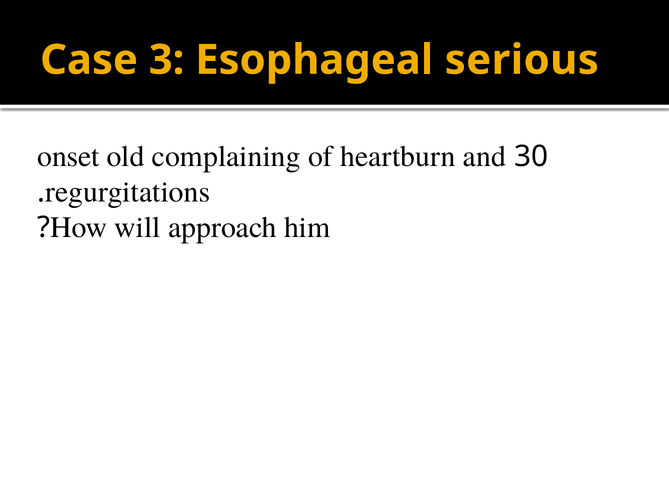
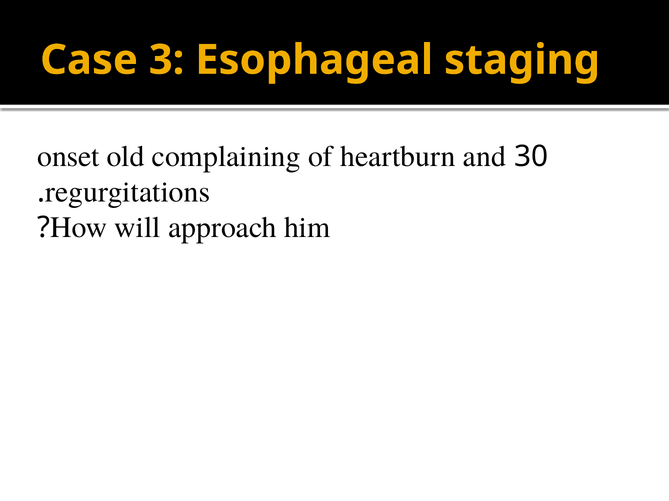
serious: serious -> staging
